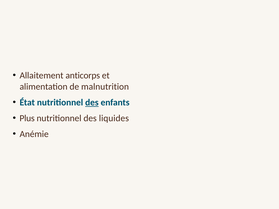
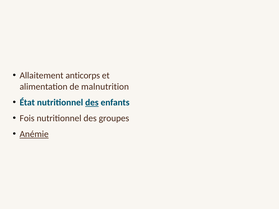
Plus: Plus -> Fois
liquides: liquides -> groupes
Anémie underline: none -> present
